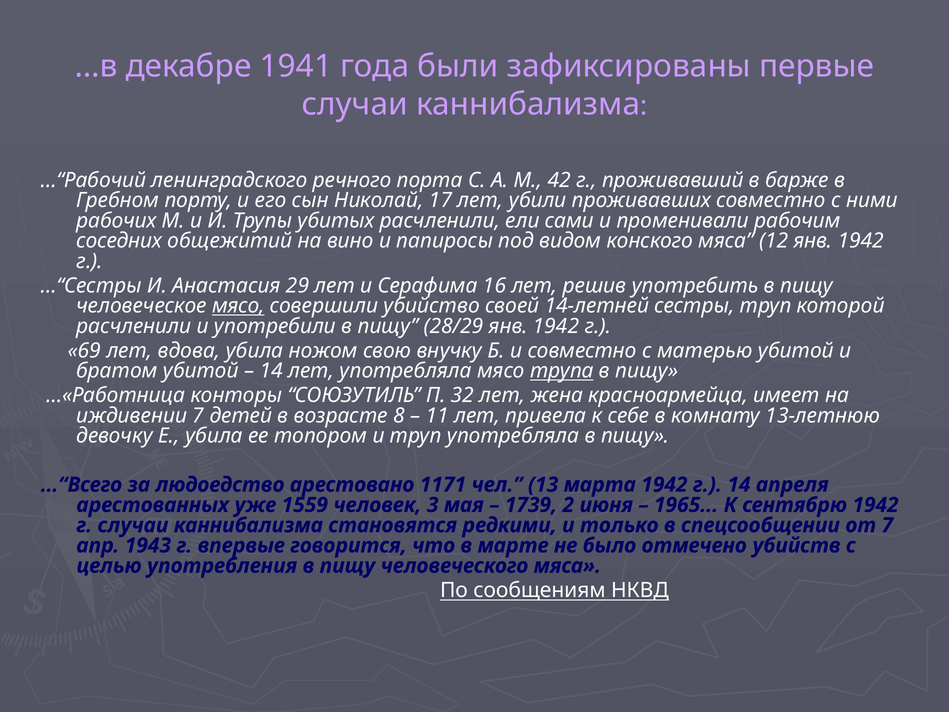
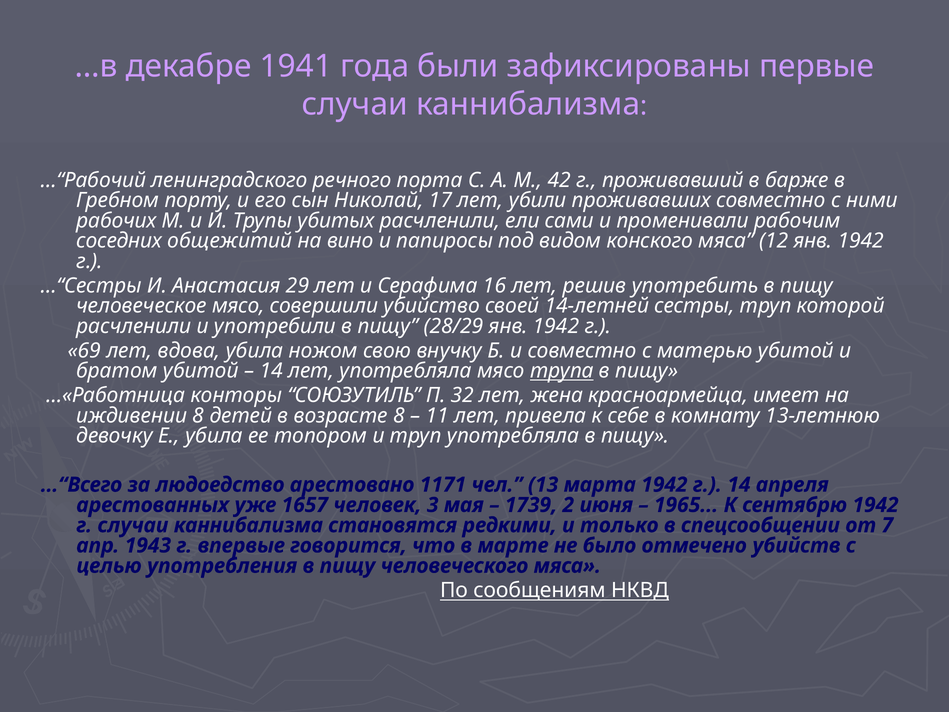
мясо at (238, 306) underline: present -> none
иждивении 7: 7 -> 8
1559: 1559 -> 1657
